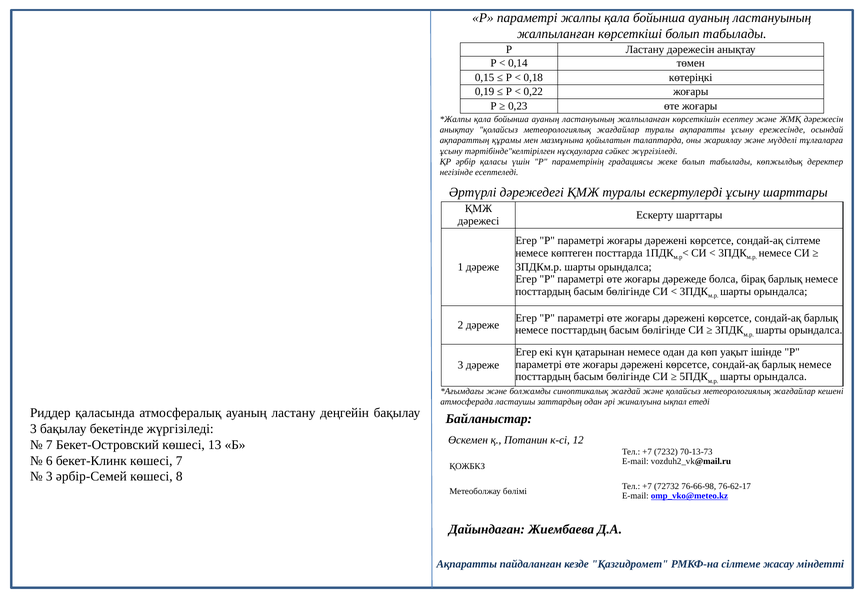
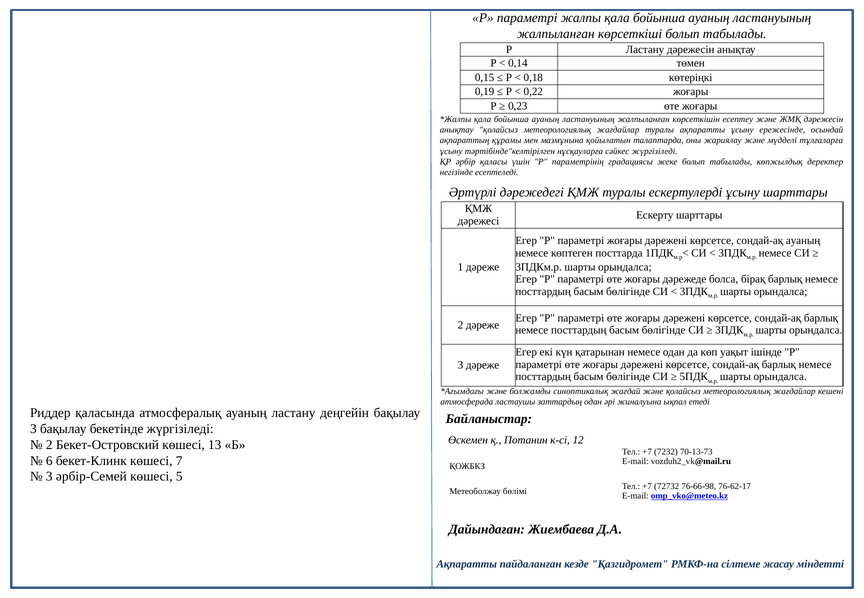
сондай-ақ сілтеме: сілтеме -> ауаның
7 at (49, 445): 7 -> 2
8: 8 -> 5
